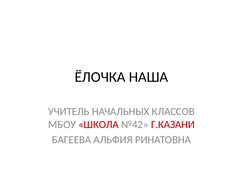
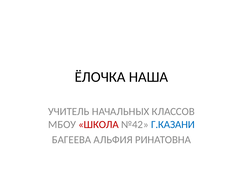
Г.КАЗАНИ colour: red -> blue
